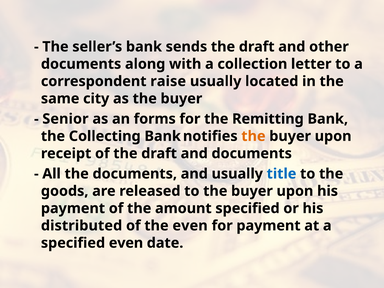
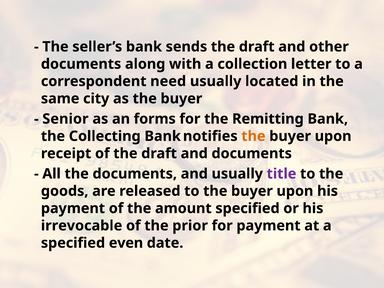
raise: raise -> need
title colour: blue -> purple
distributed: distributed -> irrevocable
the even: even -> prior
